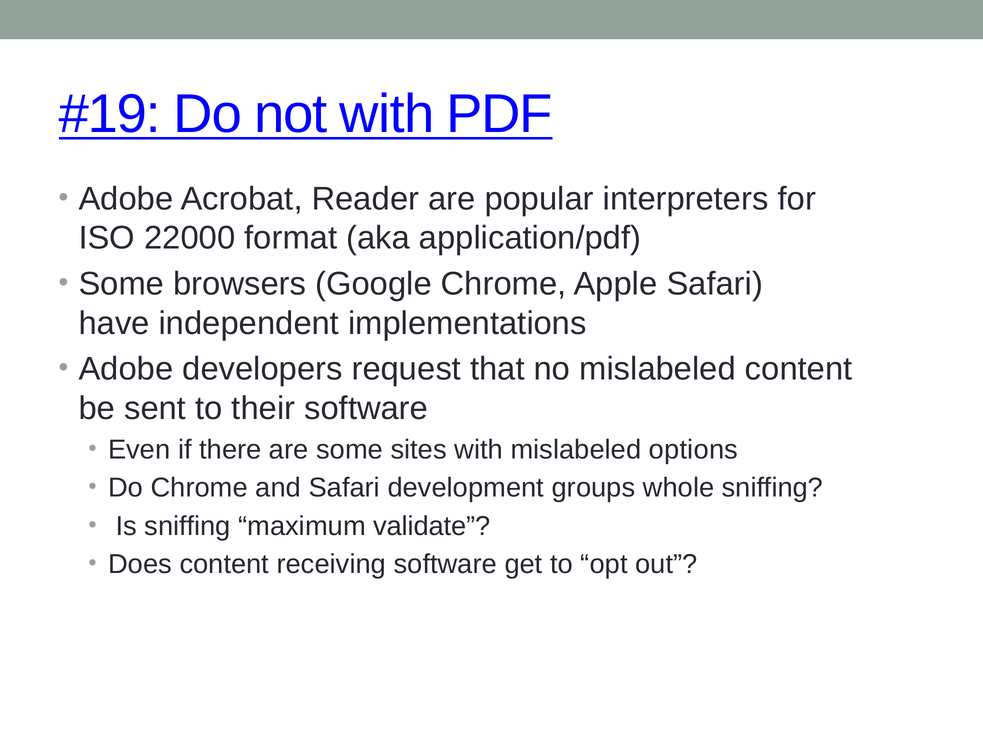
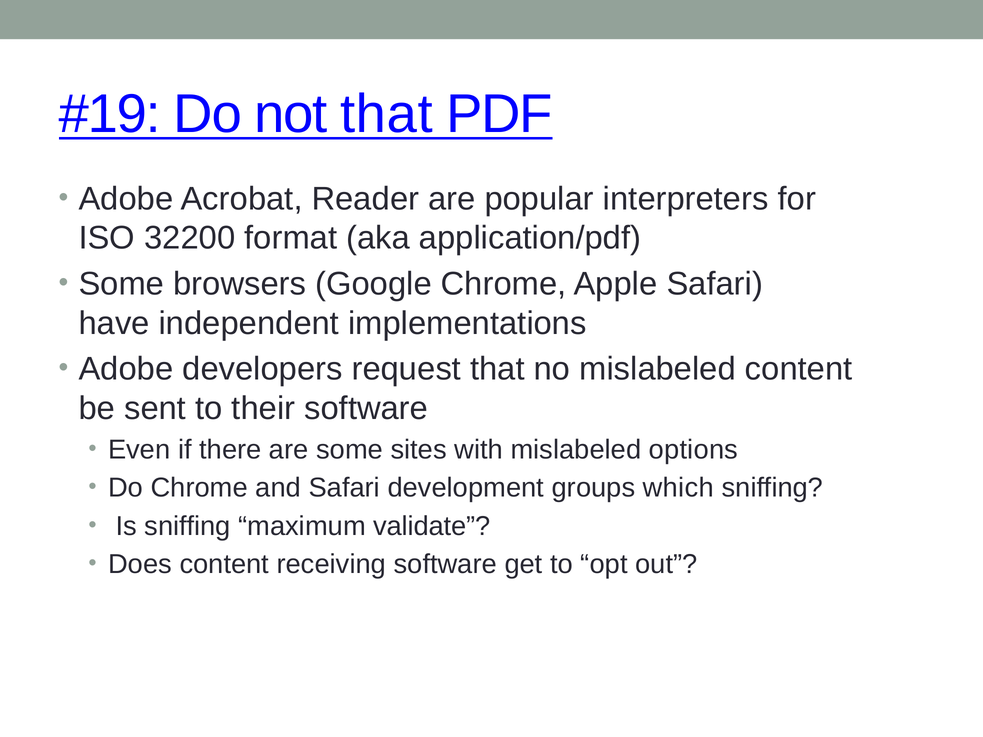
not with: with -> that
22000: 22000 -> 32200
whole: whole -> which
